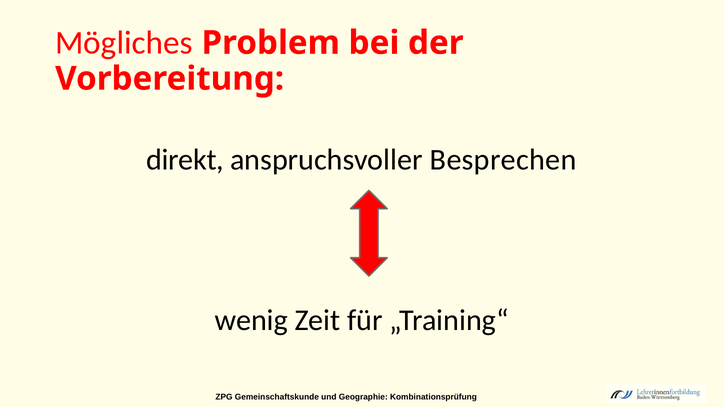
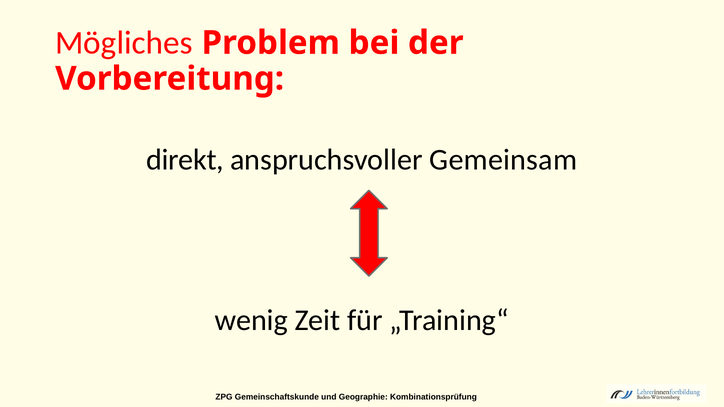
Besprechen: Besprechen -> Gemeinsam
